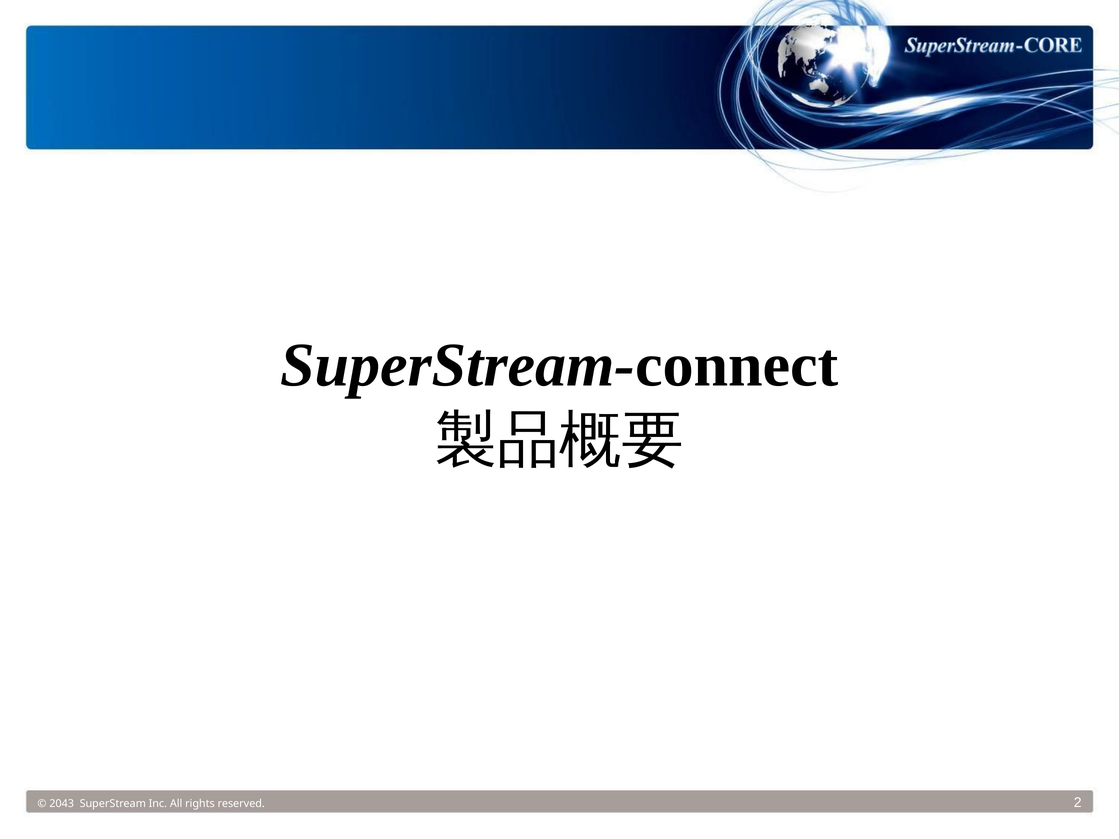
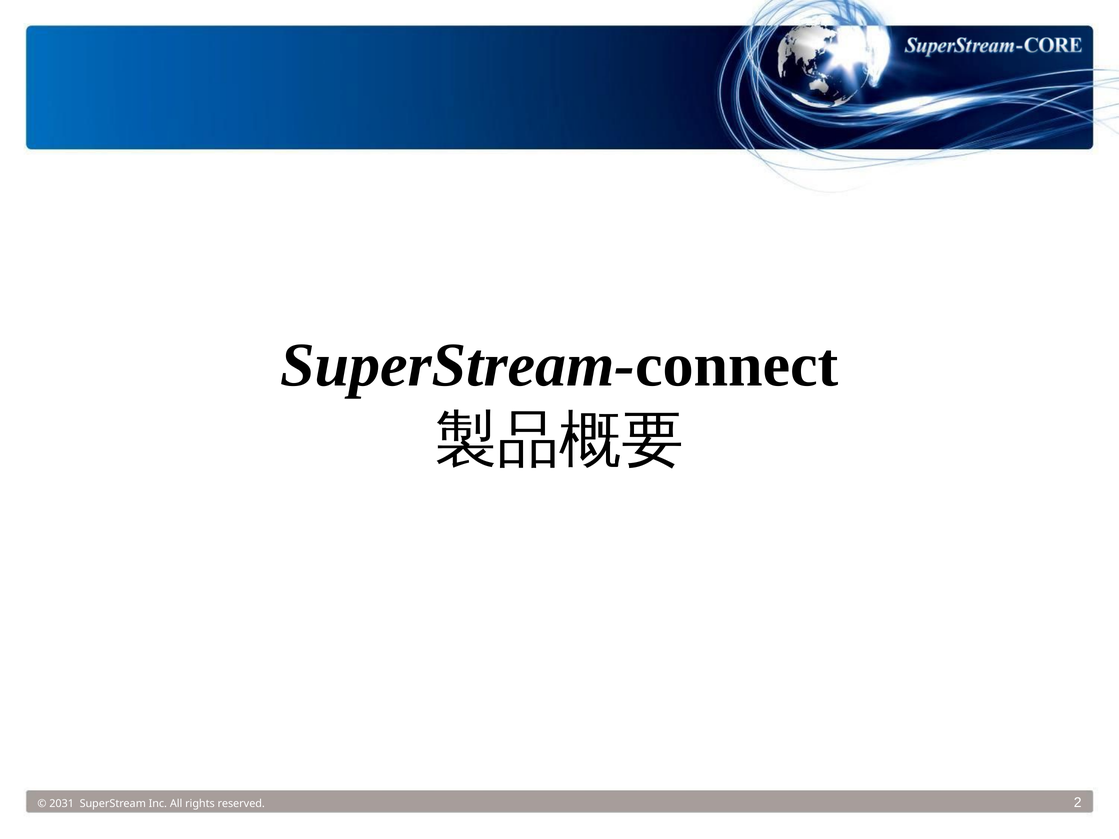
2043: 2043 -> 2031
